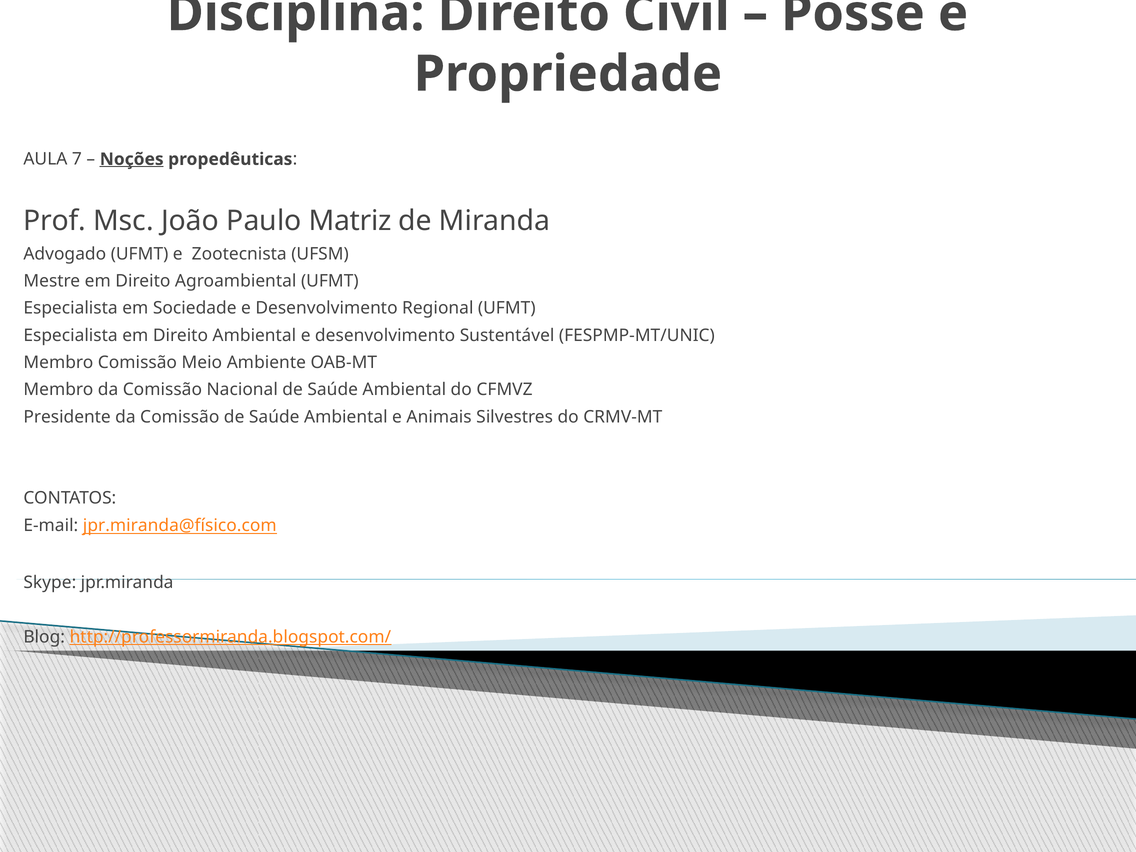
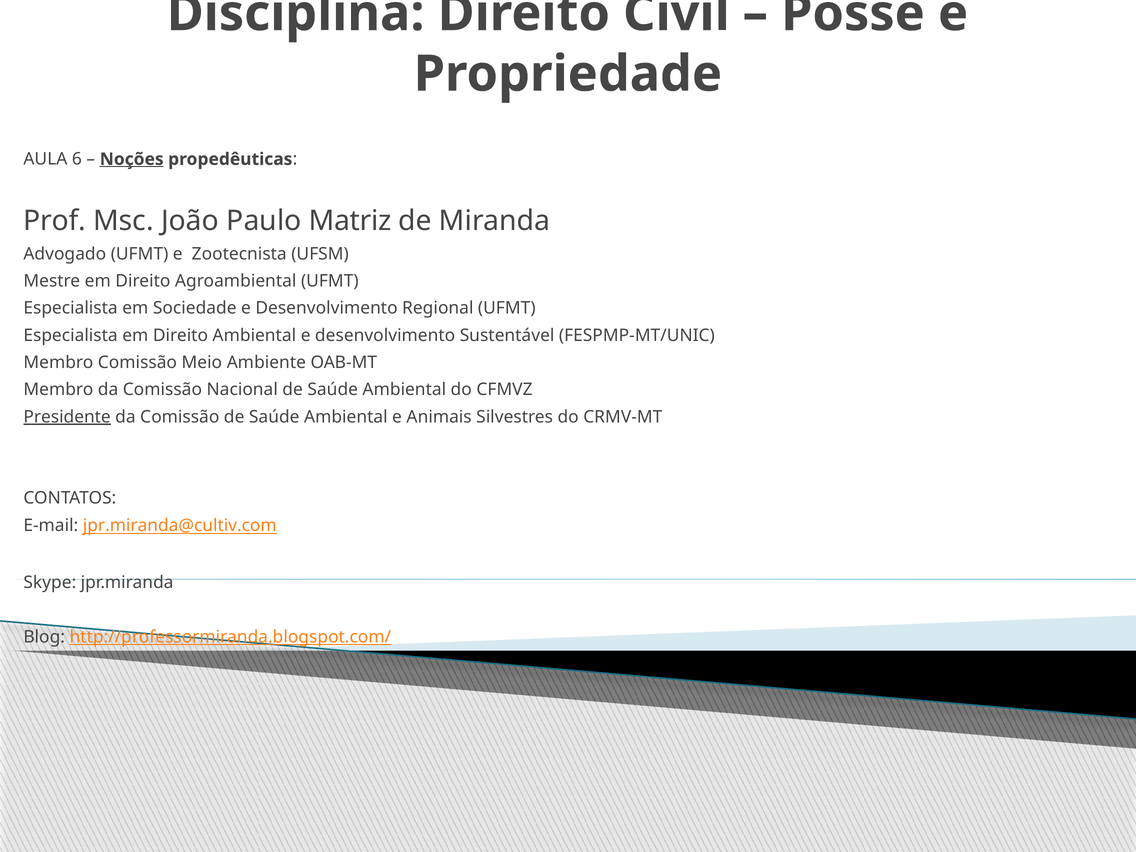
7: 7 -> 6
Presidente underline: none -> present
jpr.miranda@físico.com: jpr.miranda@físico.com -> jpr.miranda@cultiv.com
